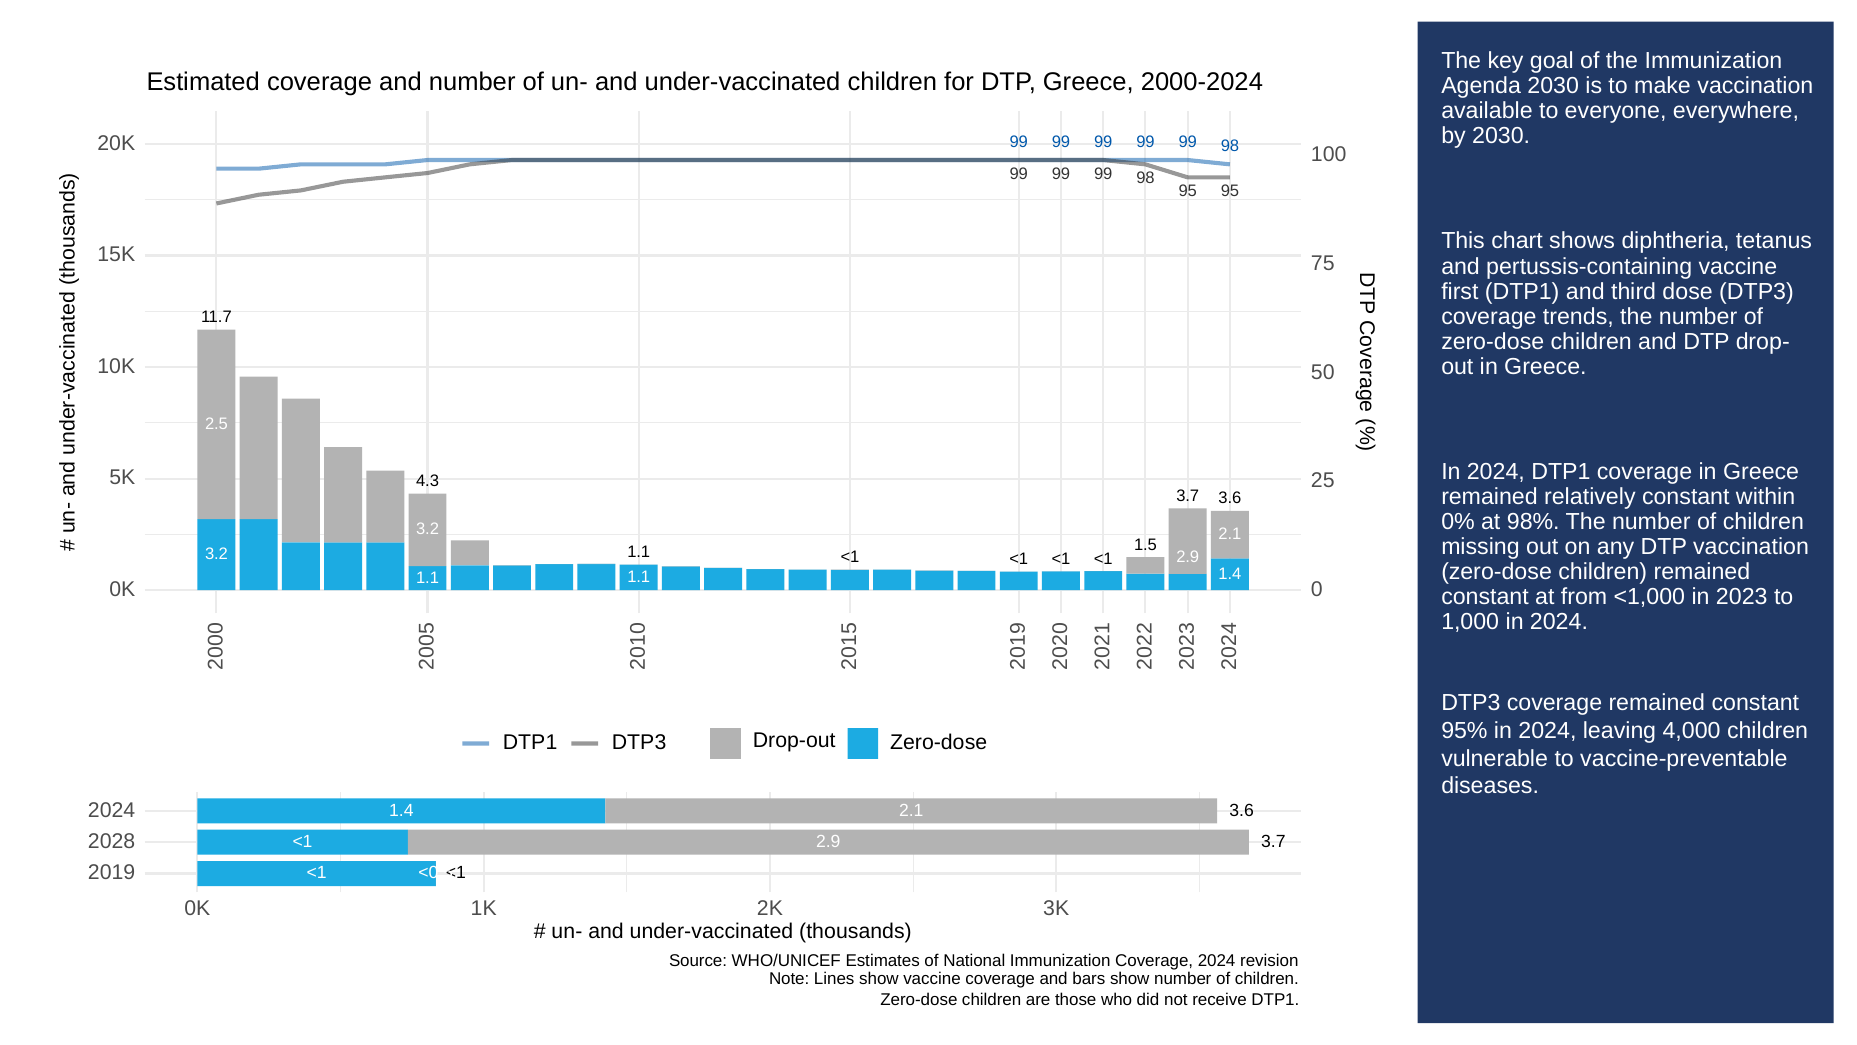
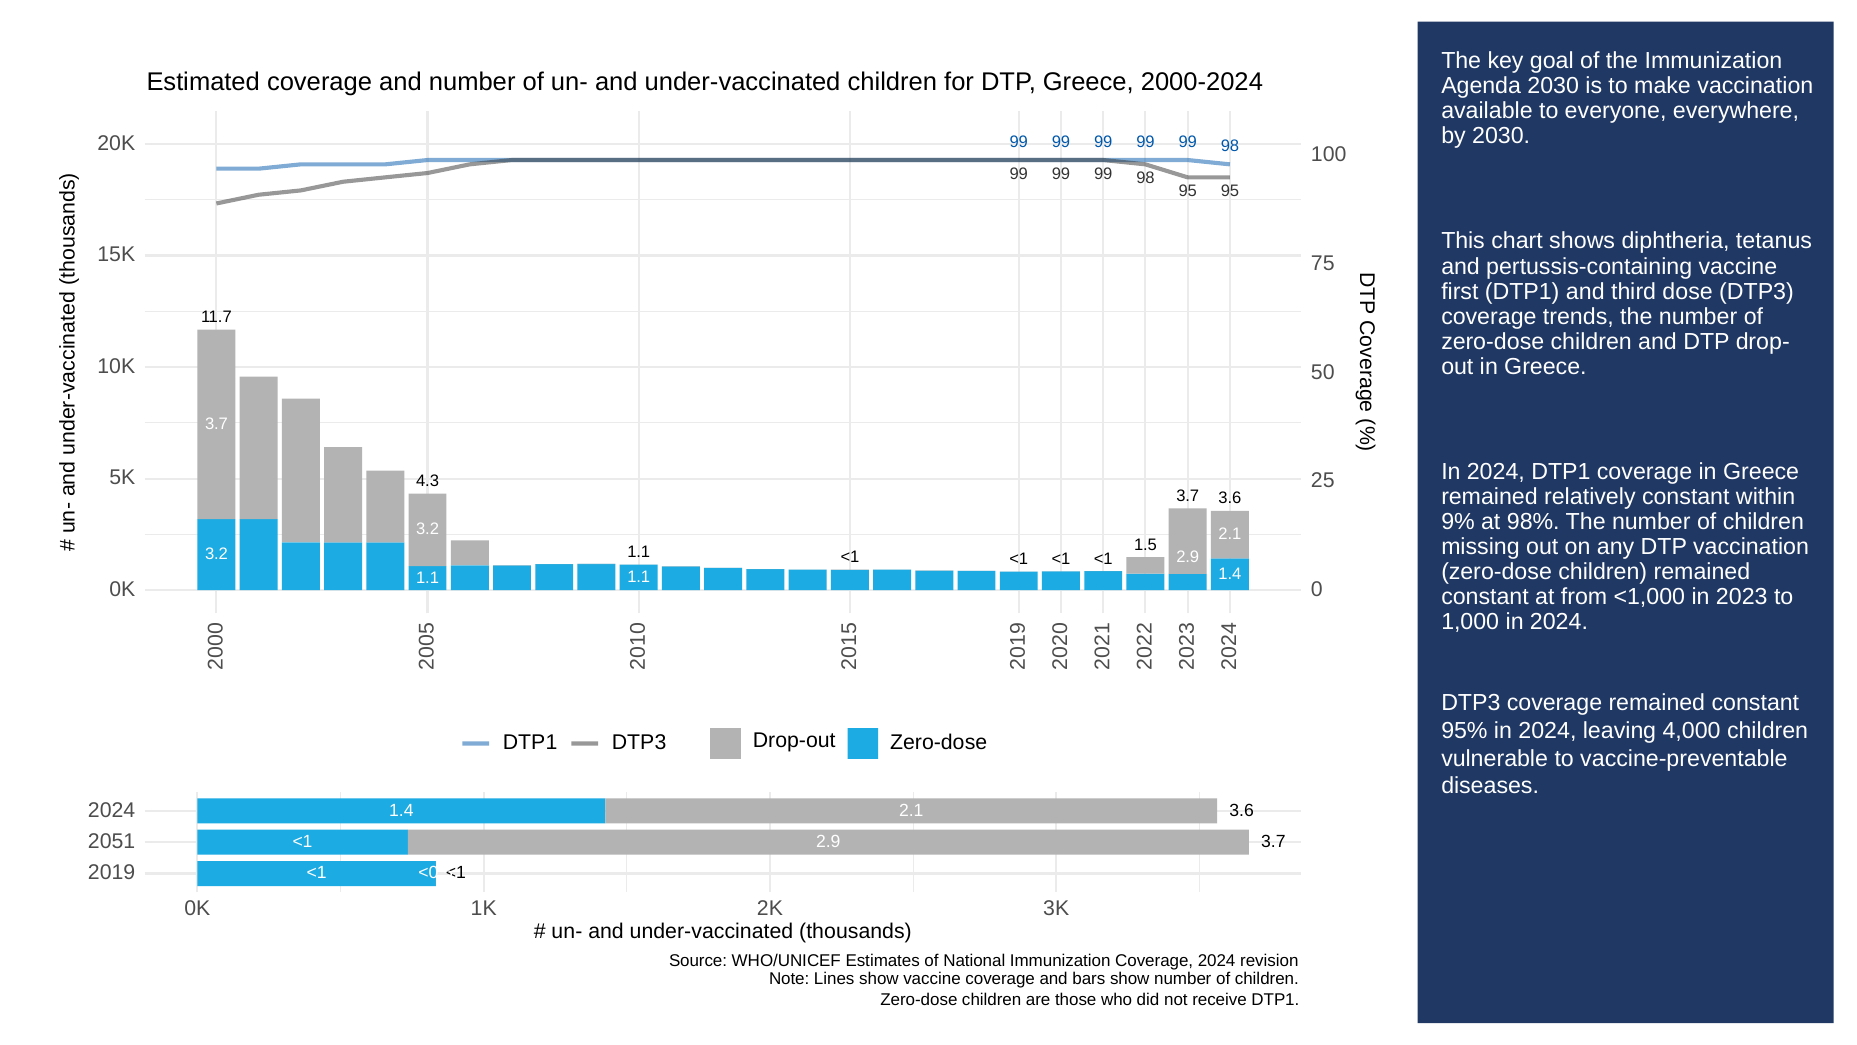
2.5 at (216, 423): 2.5 -> 3.7
0%: 0% -> 9%
2028: 2028 -> 2051
